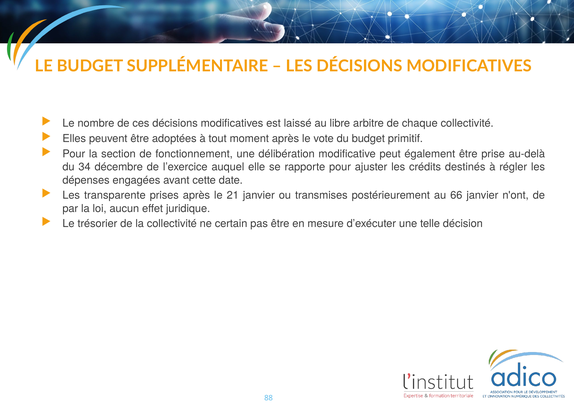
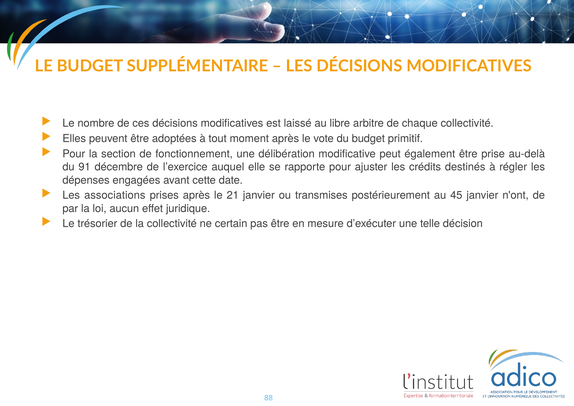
34: 34 -> 91
transparente: transparente -> associations
66: 66 -> 45
